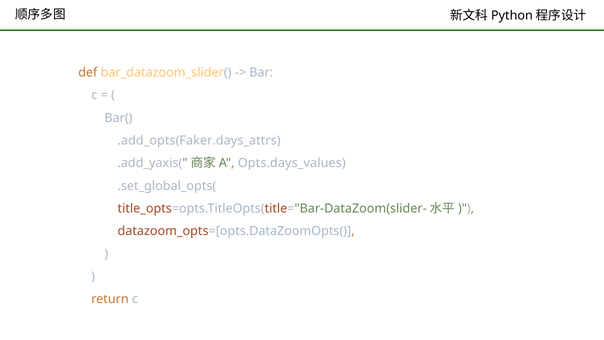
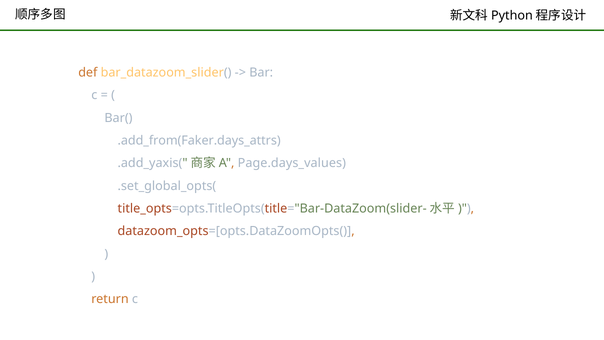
.add_opts(Faker.days_attrs: .add_opts(Faker.days_attrs -> .add_from(Faker.days_attrs
Opts.days_values: Opts.days_values -> Page.days_values
